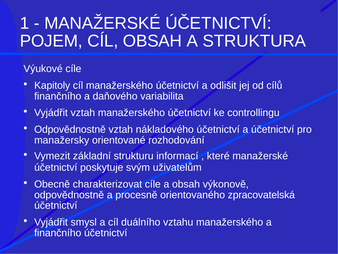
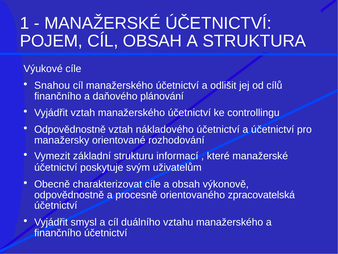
Kapitoly: Kapitoly -> Snahou
variabilita: variabilita -> plánování
